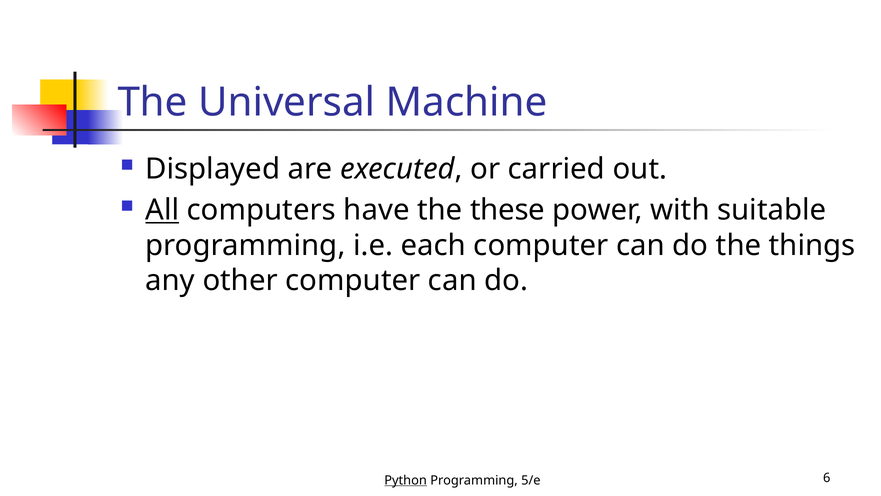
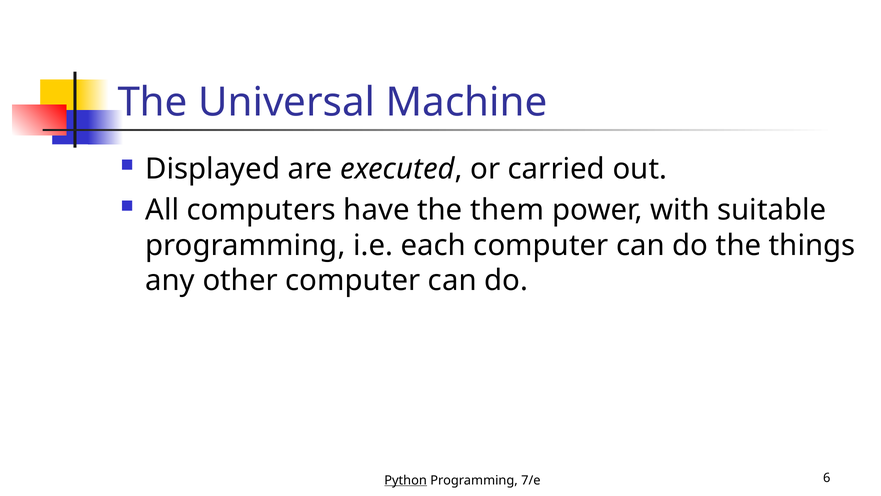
All underline: present -> none
these: these -> them
5/e: 5/e -> 7/e
